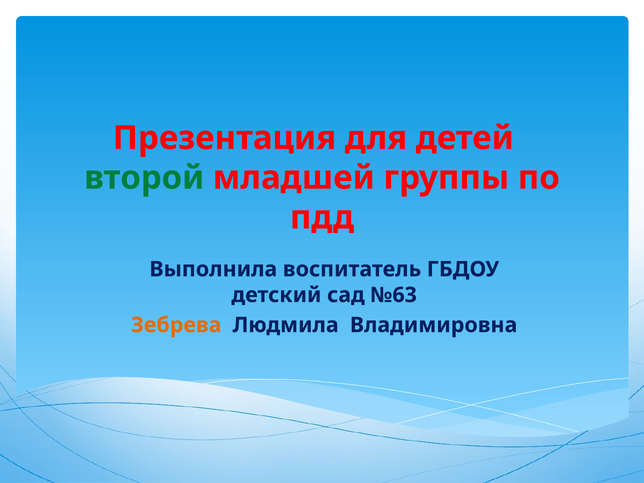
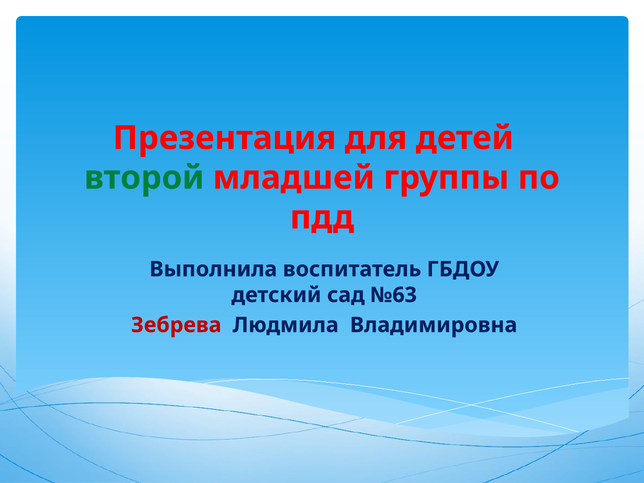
Зебрева colour: orange -> red
